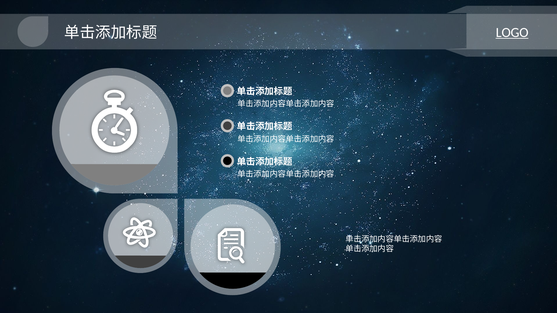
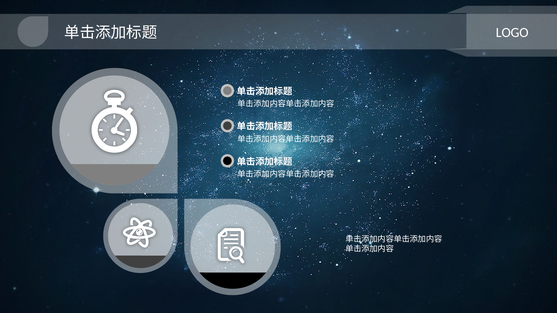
LOGO underline: present -> none
